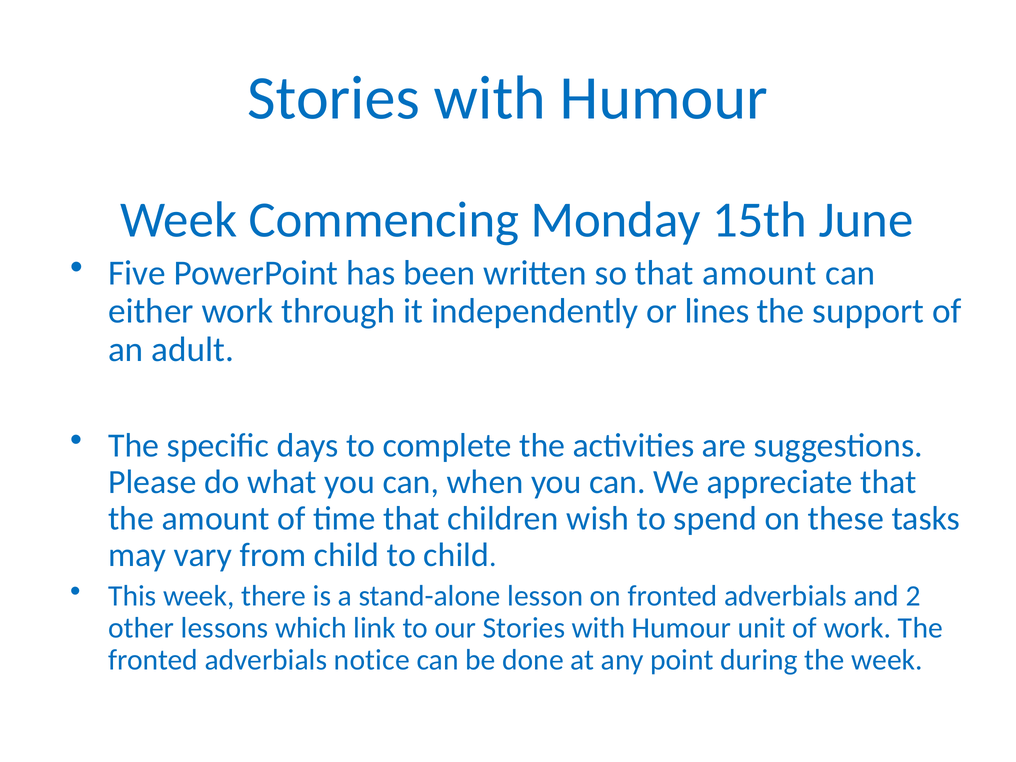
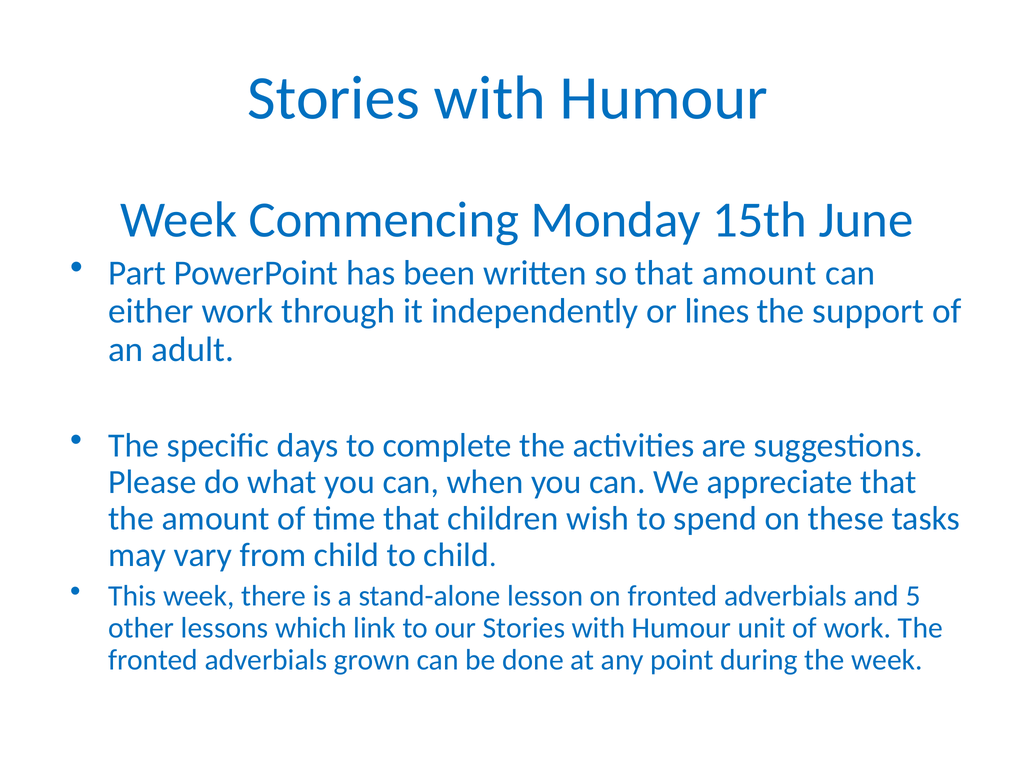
Five: Five -> Part
2: 2 -> 5
notice: notice -> grown
